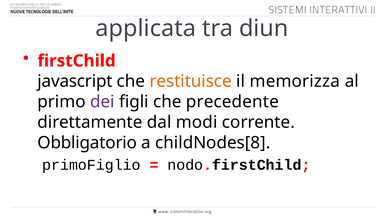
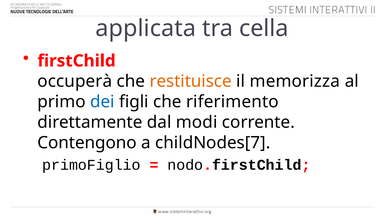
diun: diun -> cella
javascript: javascript -> occuperà
dei colour: purple -> blue
precedente: precedente -> riferimento
Obbligatorio: Obbligatorio -> Contengono
childNodes[8: childNodes[8 -> childNodes[7
